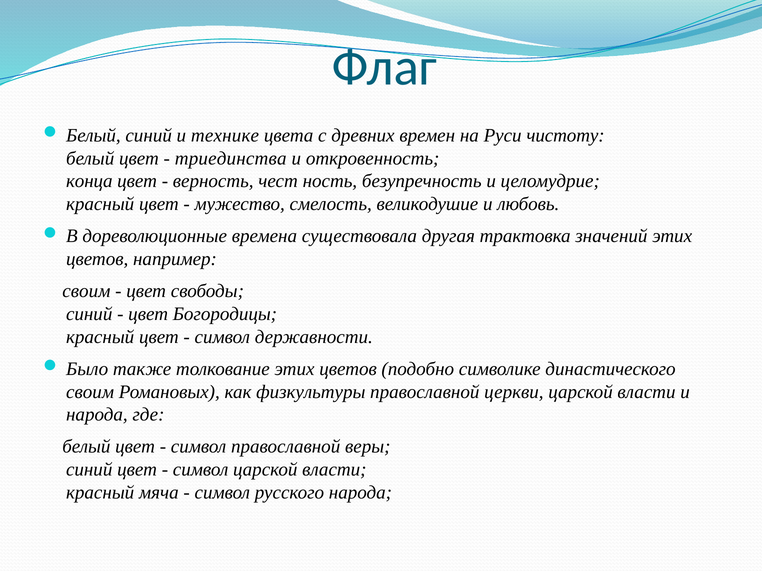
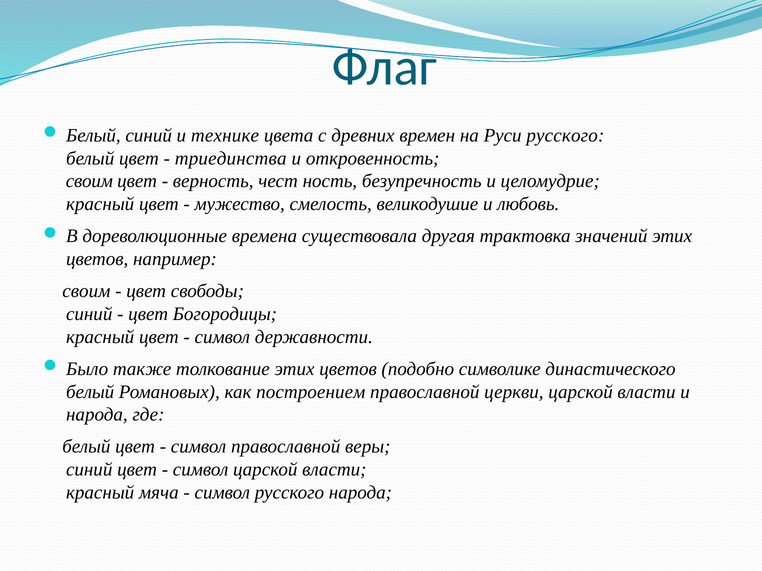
Руси чистоту: чистоту -> русского
конца at (89, 181): конца -> своим
своим at (90, 392): своим -> белый
физкультуры: физкультуры -> построением
